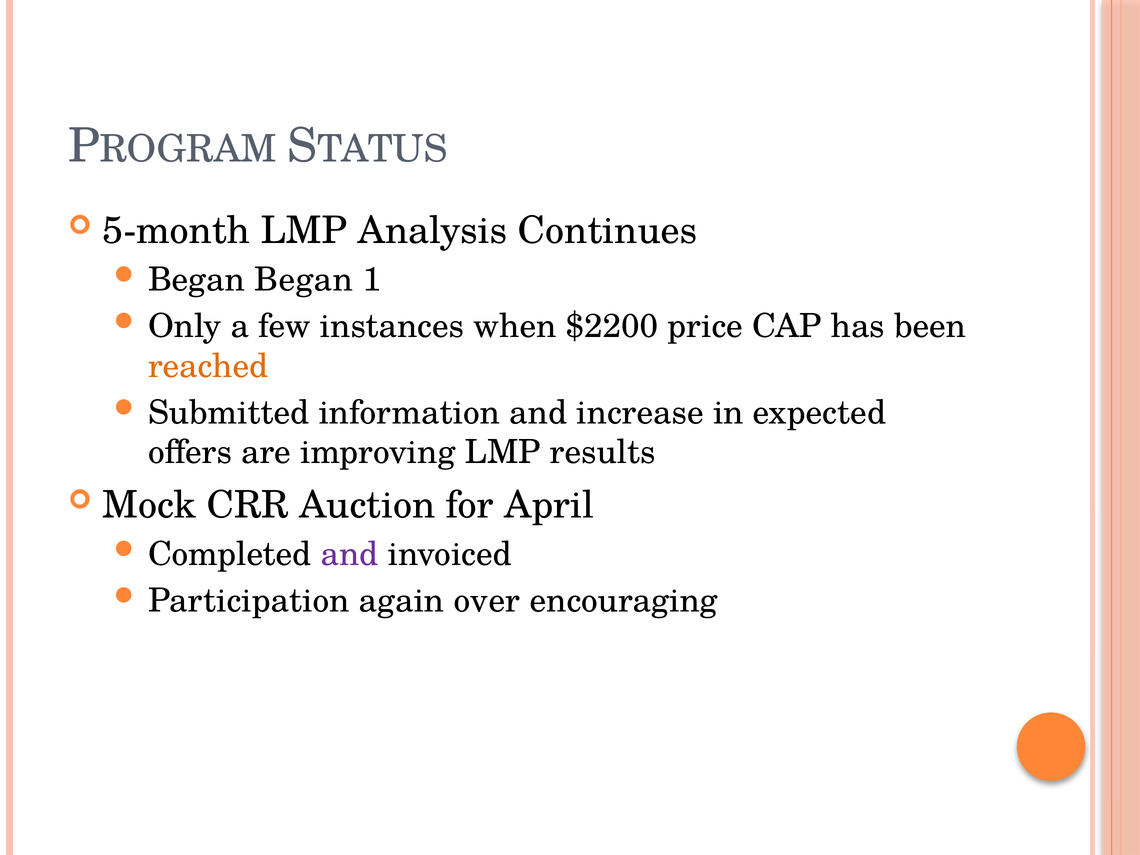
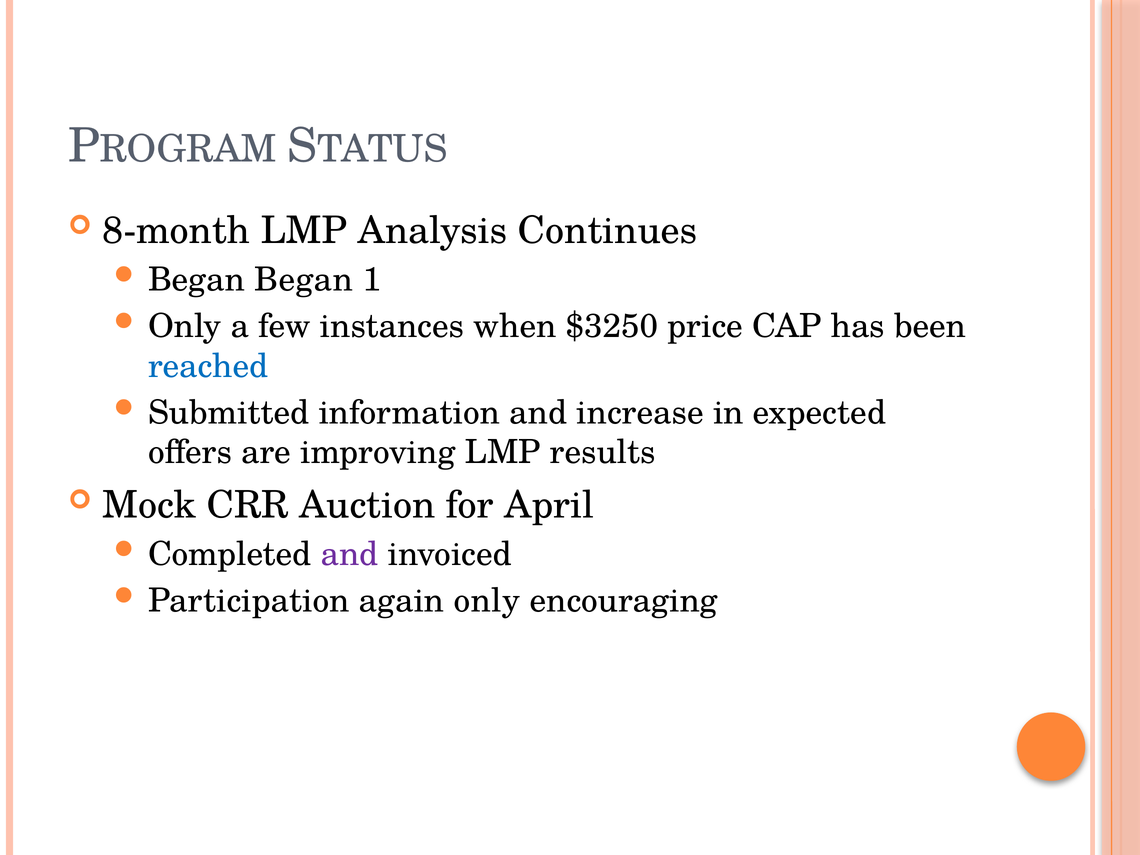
5-month: 5-month -> 8-month
$2200: $2200 -> $3250
reached colour: orange -> blue
again over: over -> only
